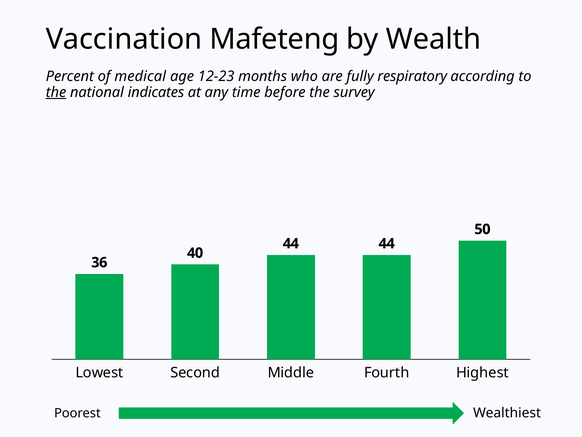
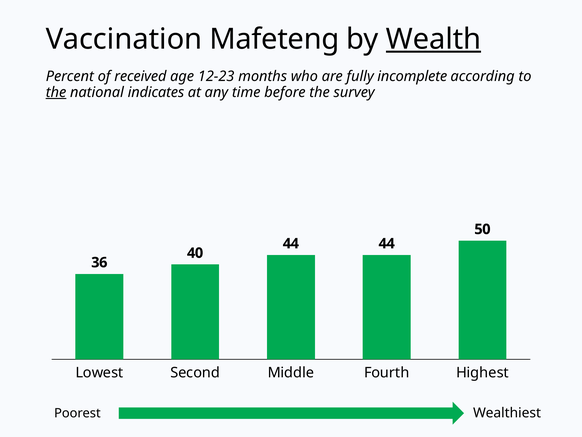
Wealth underline: none -> present
medical: medical -> received
respiratory: respiratory -> incomplete
